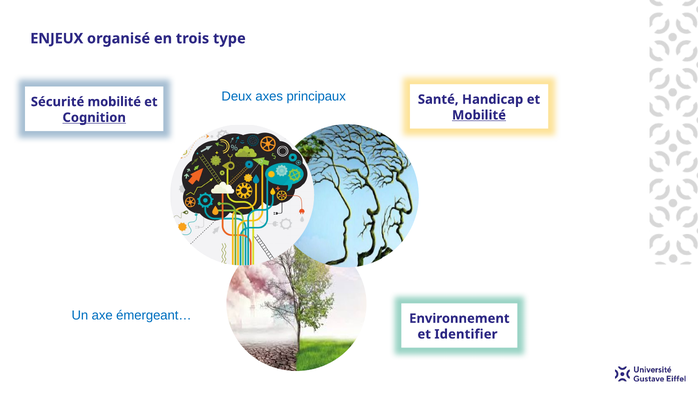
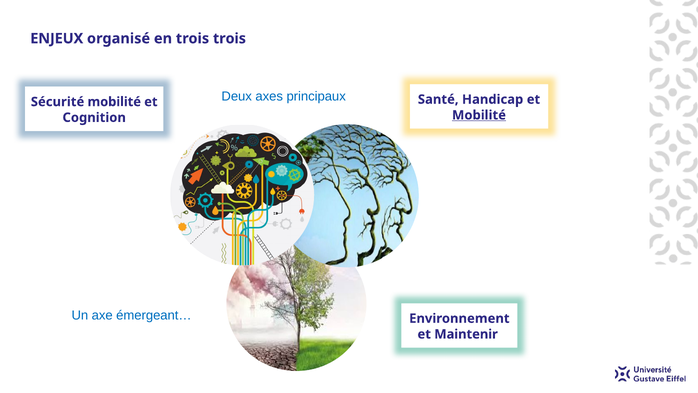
trois type: type -> trois
Cognition underline: present -> none
Identifier: Identifier -> Maintenir
